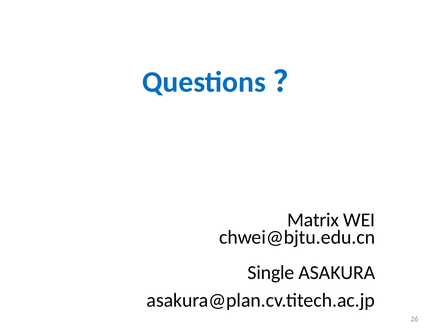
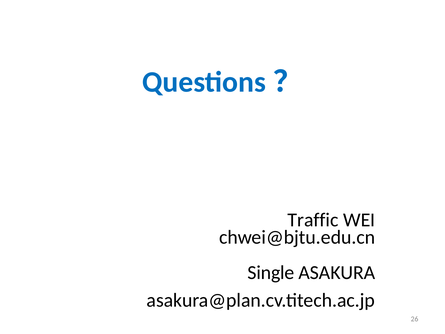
Matrix: Matrix -> Traffic
